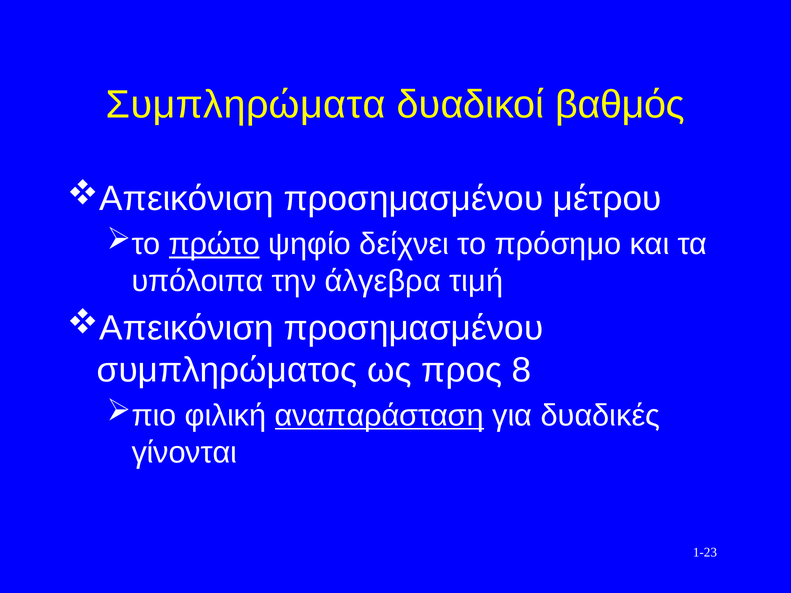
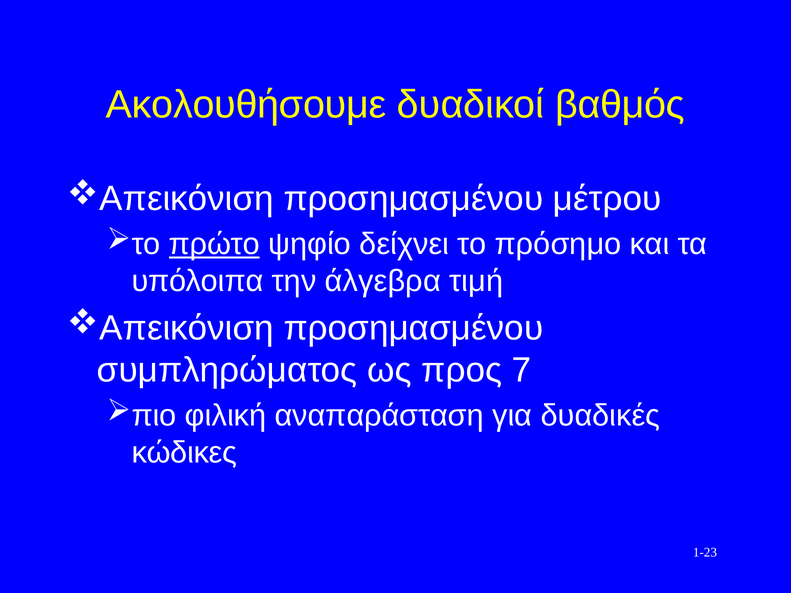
Συμπληρώματα: Συμπληρώματα -> Ακολουθήσουμε
8: 8 -> 7
αναπαράσταση underline: present -> none
γίνονται: γίνονται -> κώδικες
